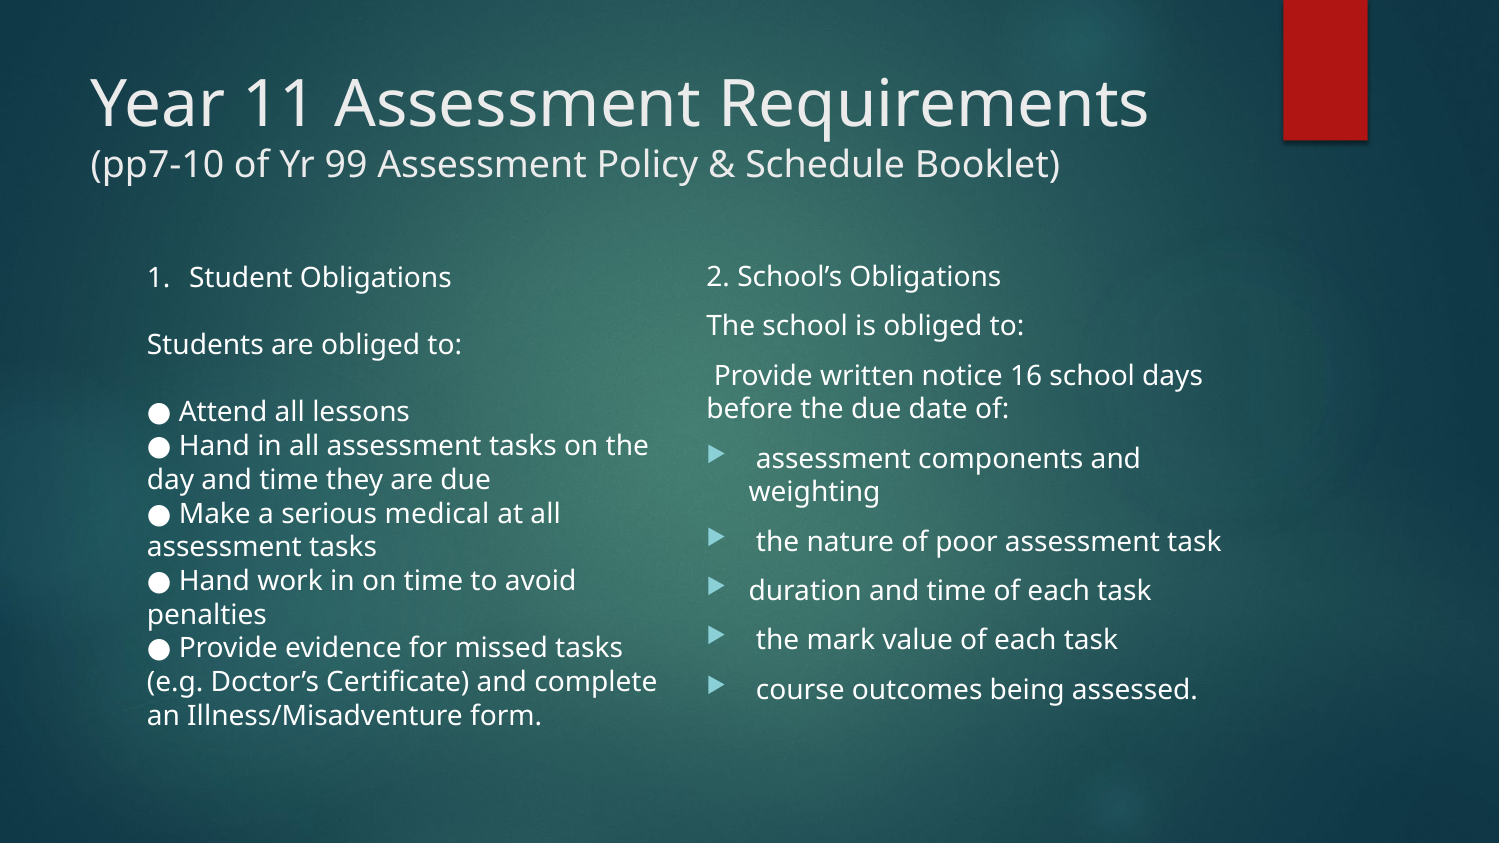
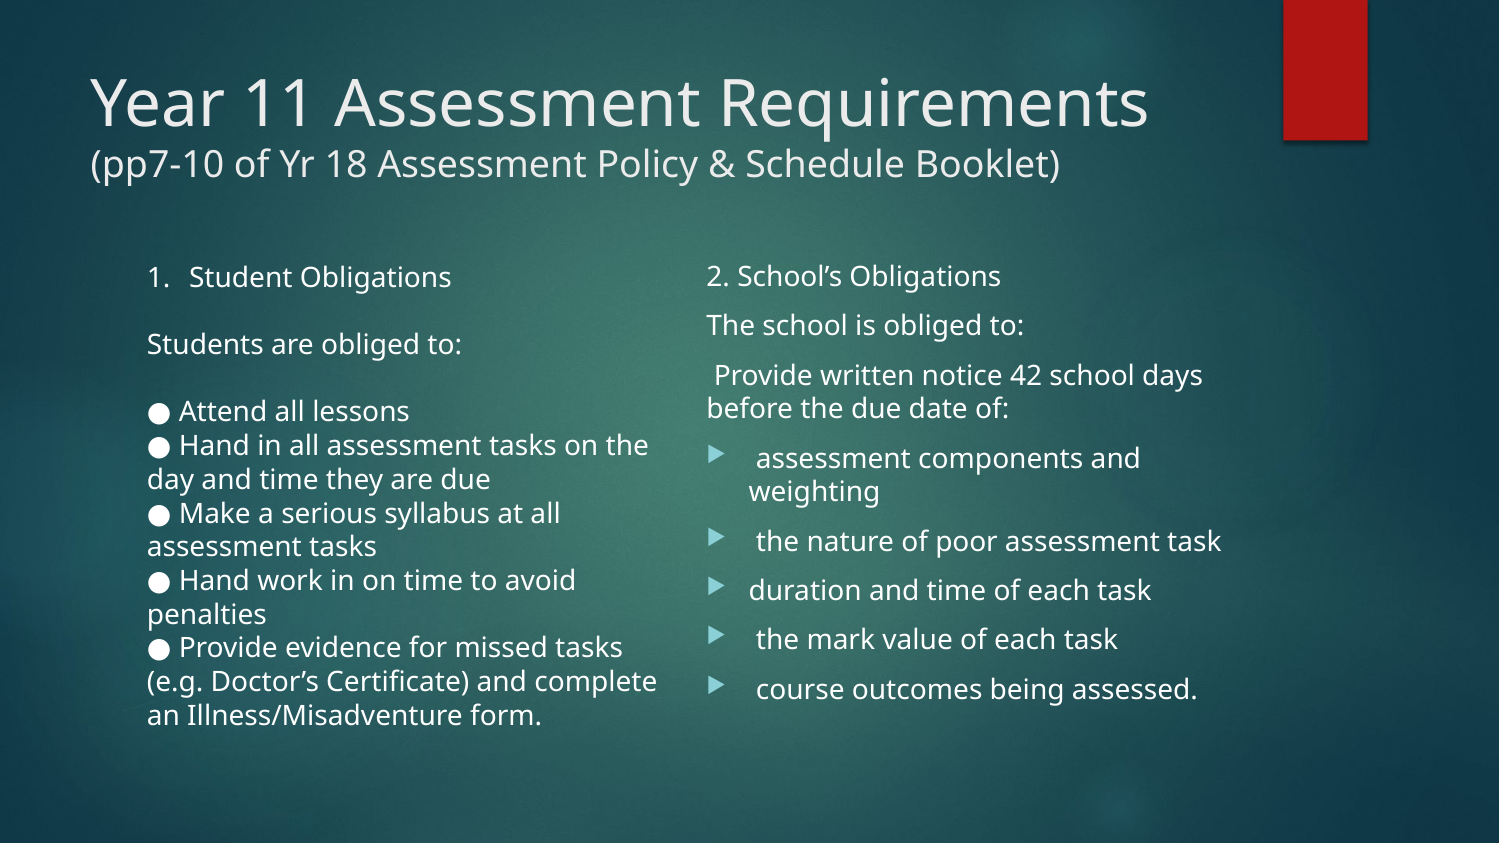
99: 99 -> 18
16: 16 -> 42
medical: medical -> syllabus
